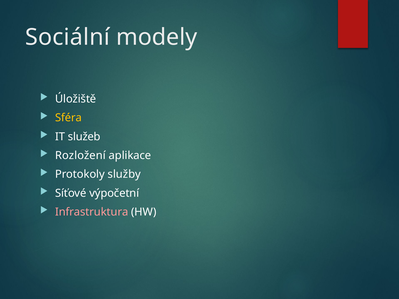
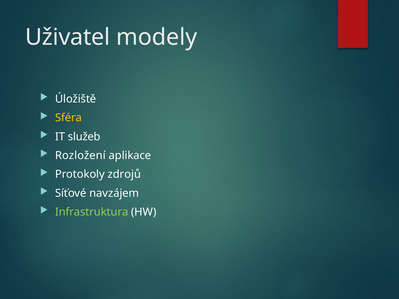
Sociální: Sociální -> Uživatel
služby: služby -> zdrojů
výpočetní: výpočetní -> navzájem
Infrastruktura colour: pink -> light green
